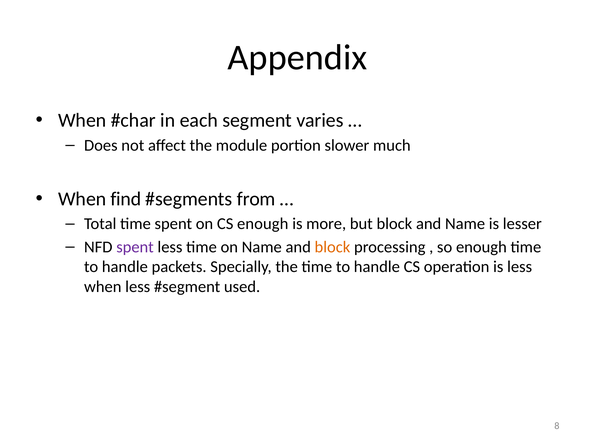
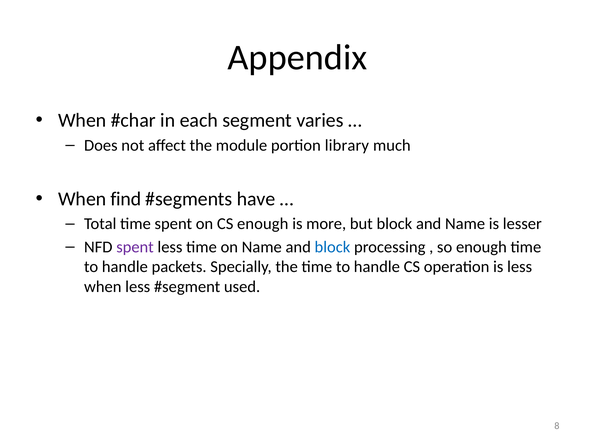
slower: slower -> library
from: from -> have
block at (332, 247) colour: orange -> blue
